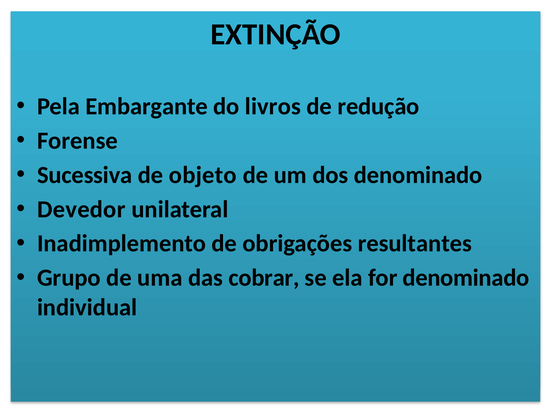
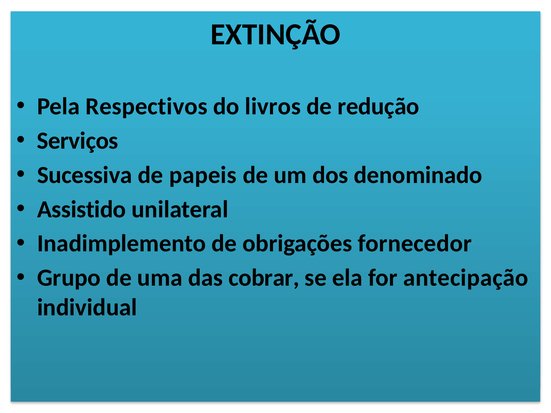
Embargante: Embargante -> Respectivos
Forense: Forense -> Serviços
objeto: objeto -> papeis
Devedor: Devedor -> Assistido
resultantes: resultantes -> fornecedor
for denominado: denominado -> antecipação
